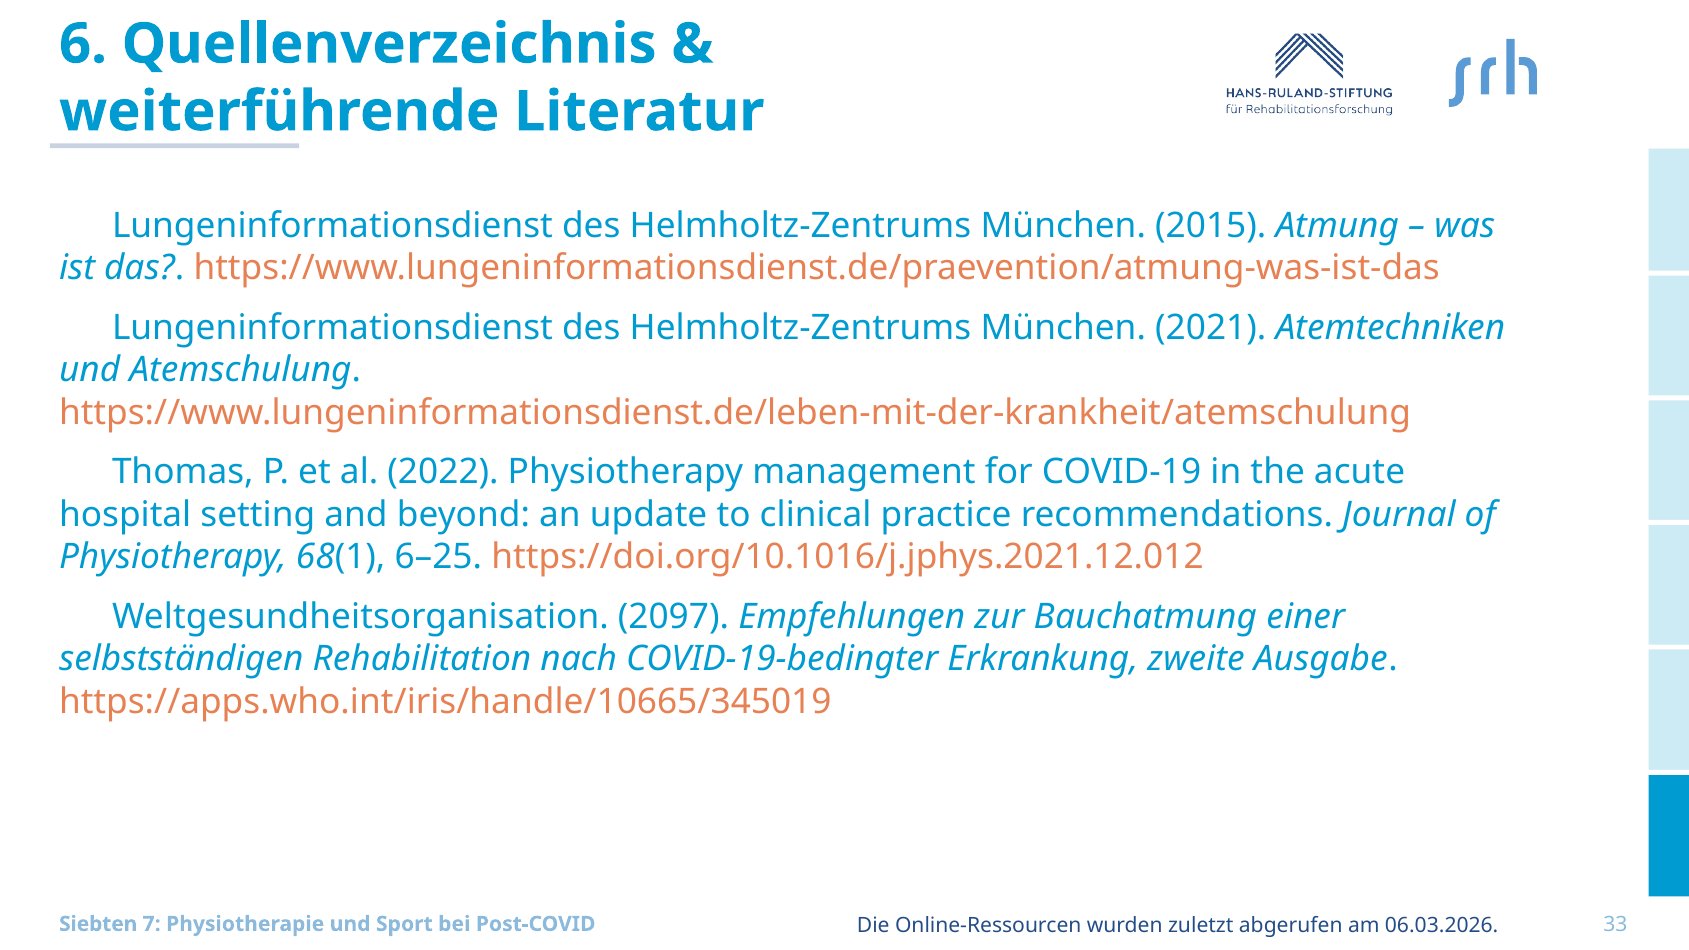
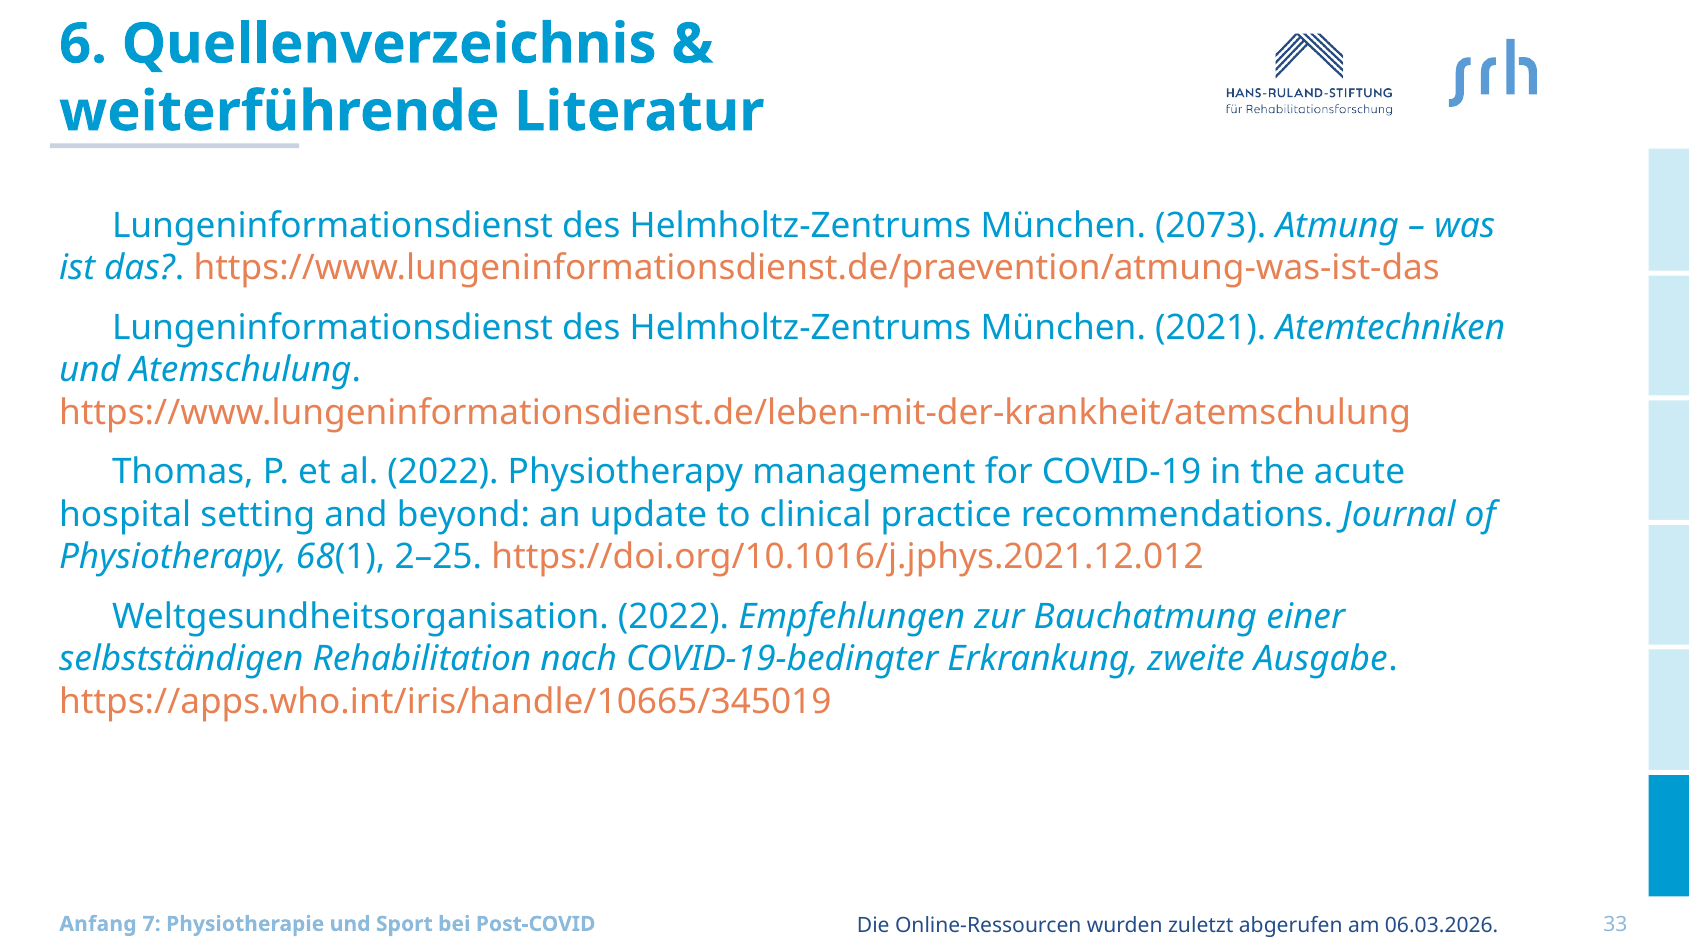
2015: 2015 -> 2073
6–25: 6–25 -> 2–25
Weltgesundheitsorganisation 2097: 2097 -> 2022
Siebten: Siebten -> Anfang
